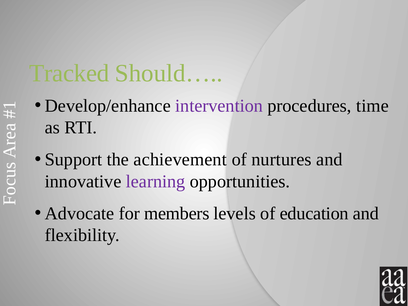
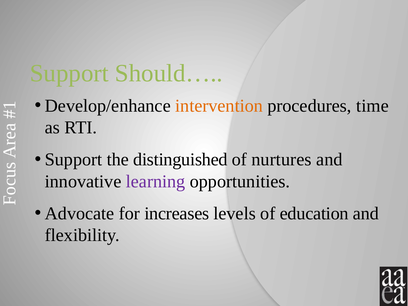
Tracked at (69, 73): Tracked -> Support
intervention colour: purple -> orange
achievement: achievement -> distinguished
members: members -> increases
